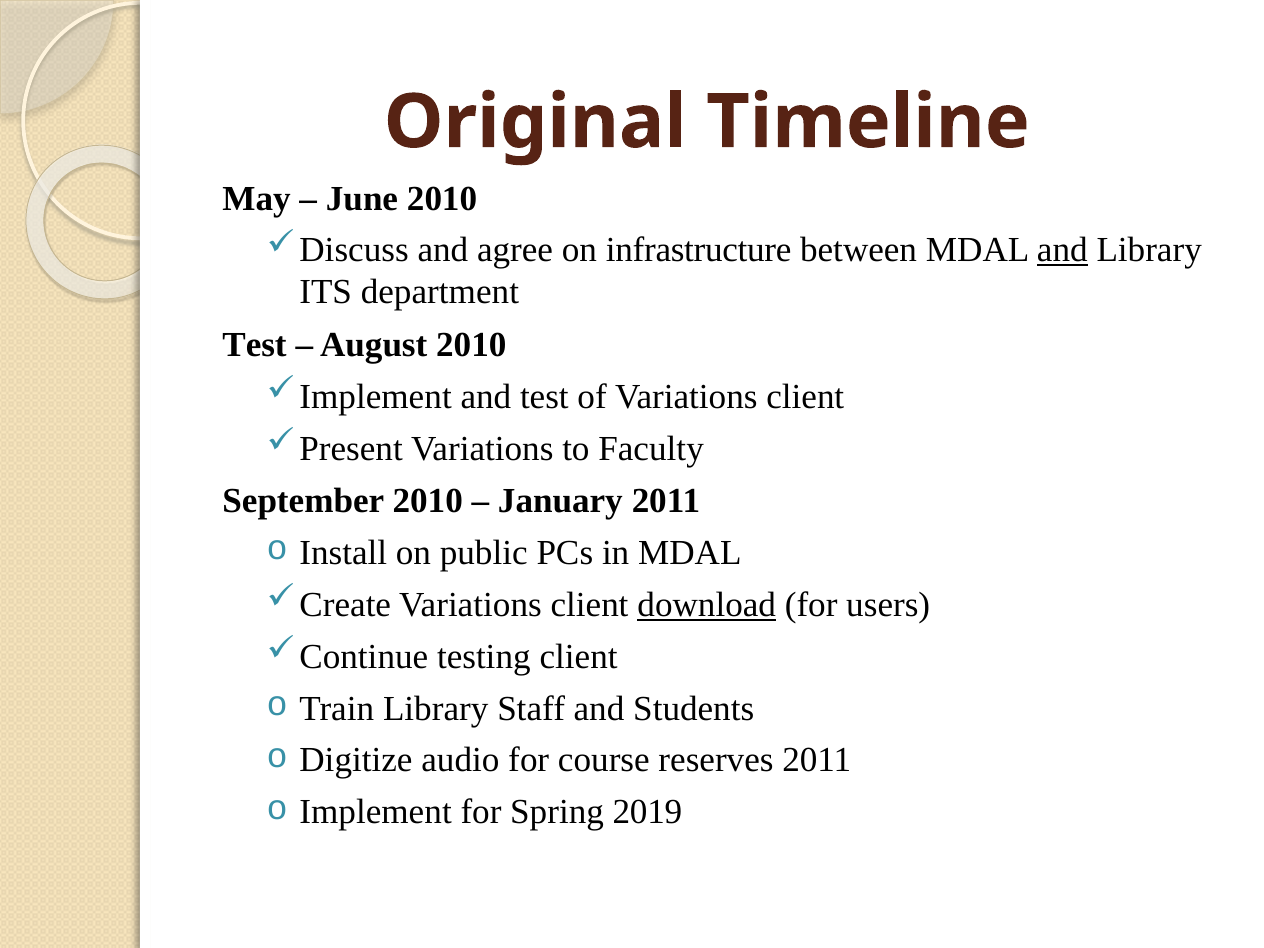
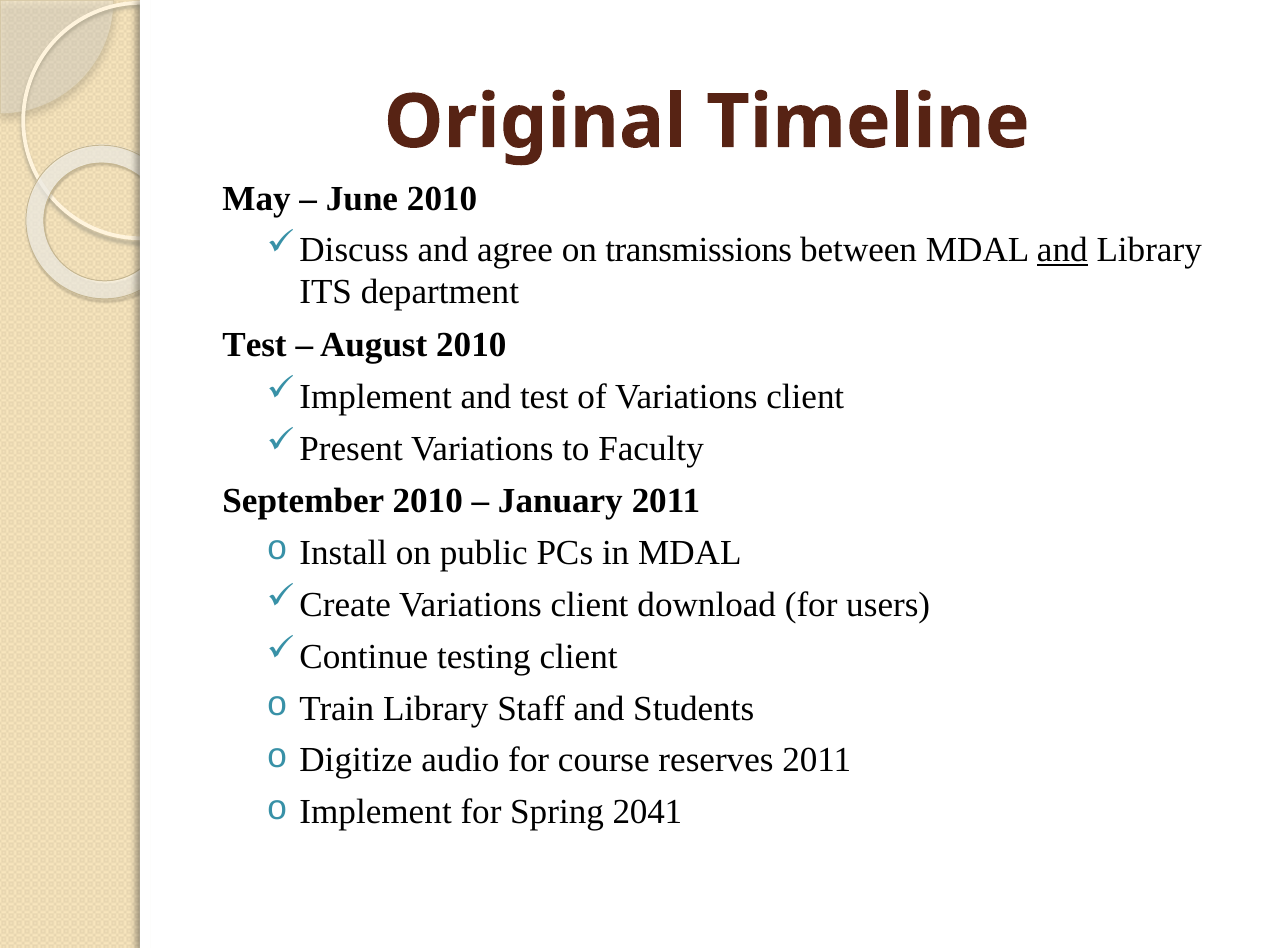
infrastructure: infrastructure -> transmissions
download underline: present -> none
2019: 2019 -> 2041
